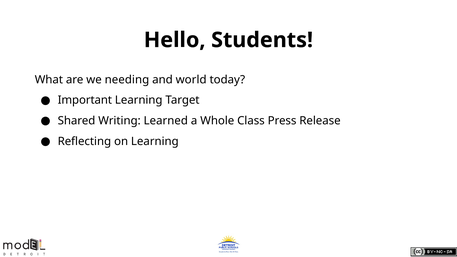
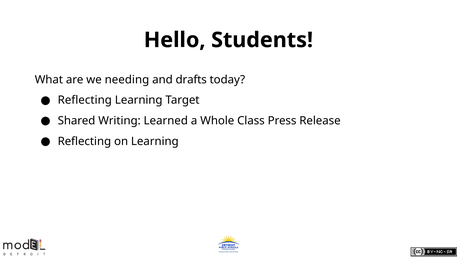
world: world -> drafts
Important at (85, 100): Important -> Reflecting
